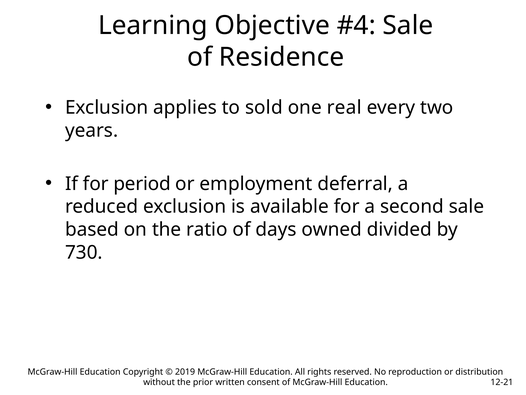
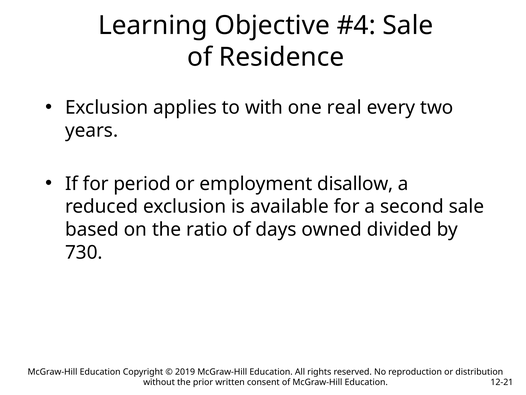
sold: sold -> with
deferral: deferral -> disallow
